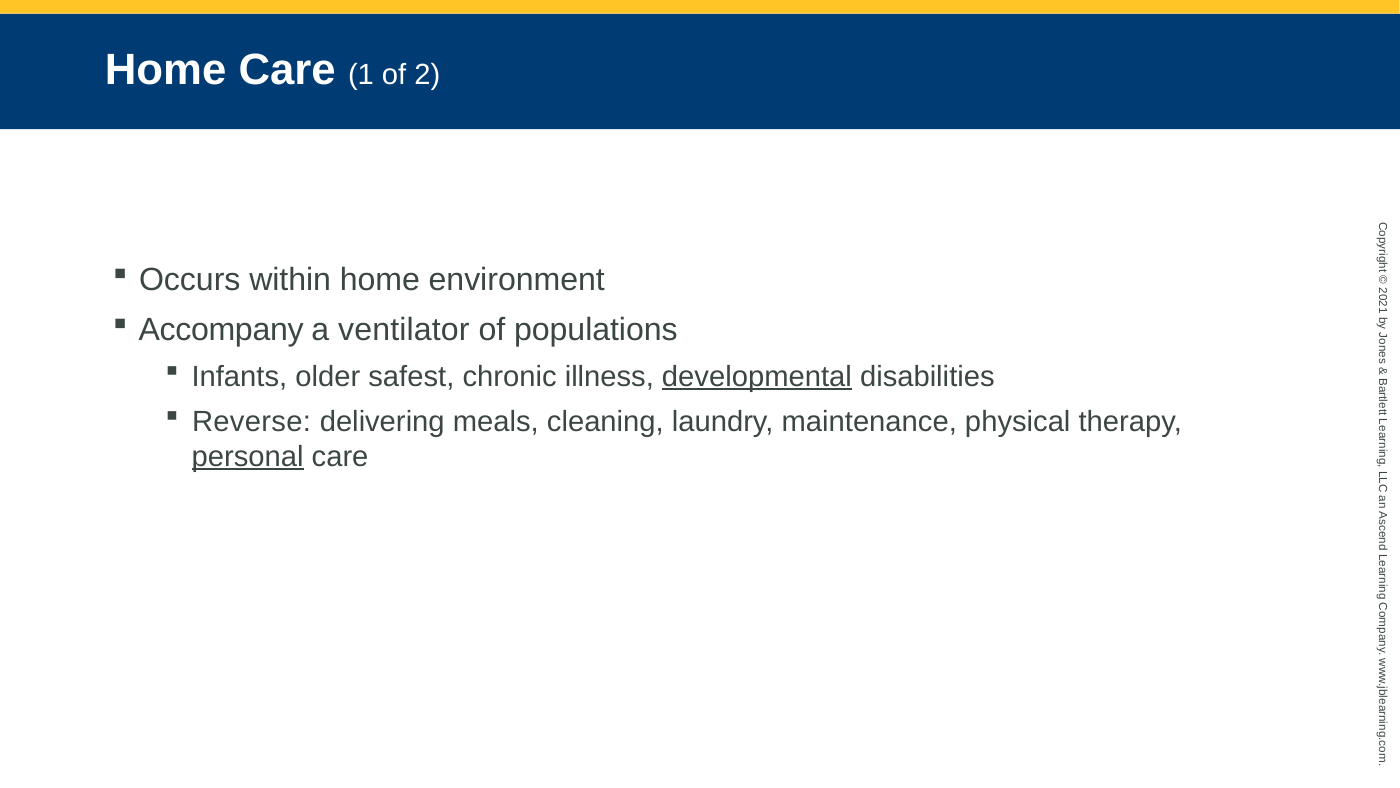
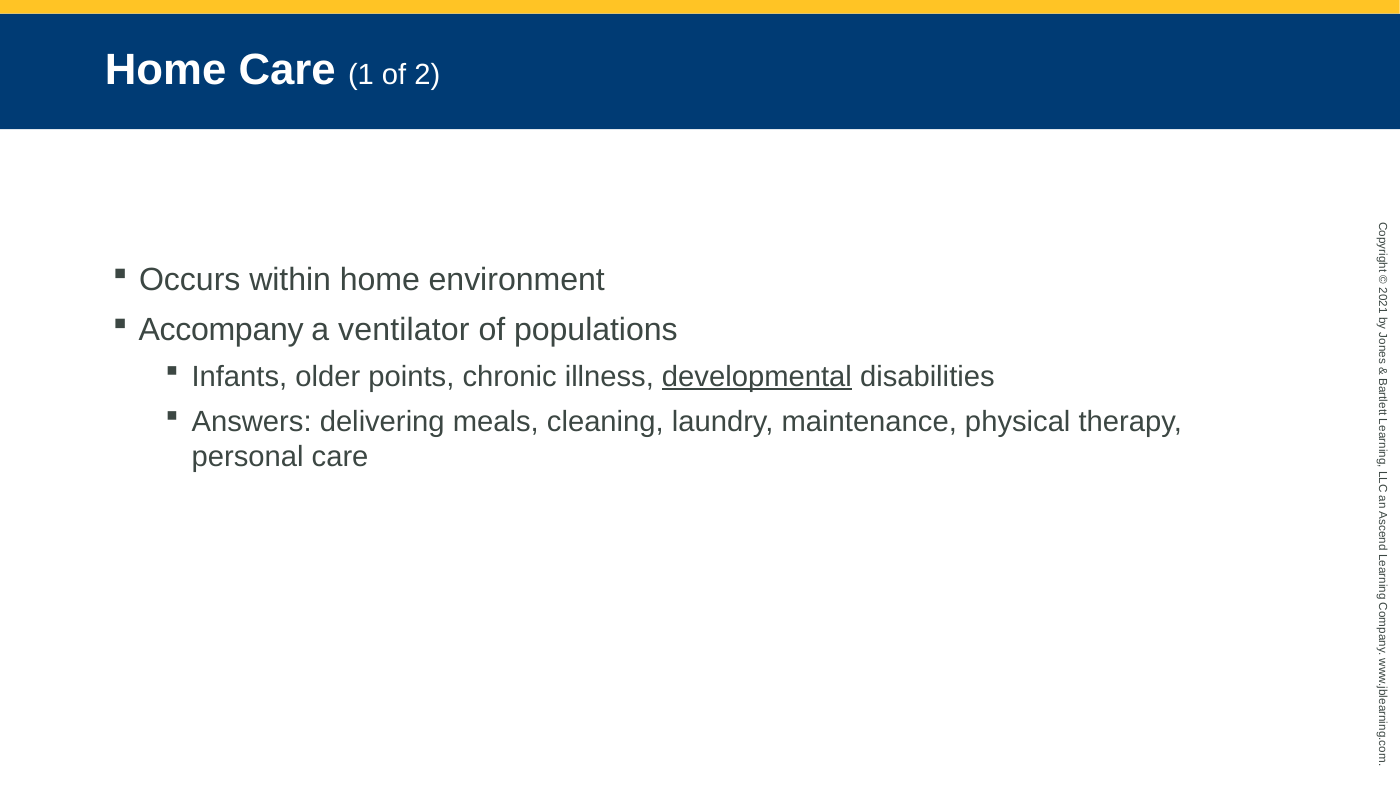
safest: safest -> points
Reverse: Reverse -> Answers
personal underline: present -> none
